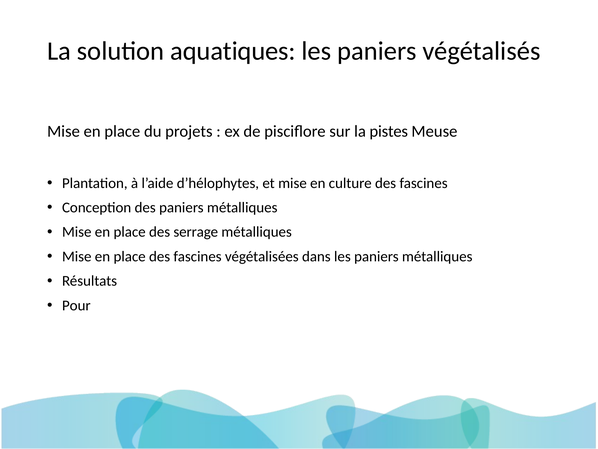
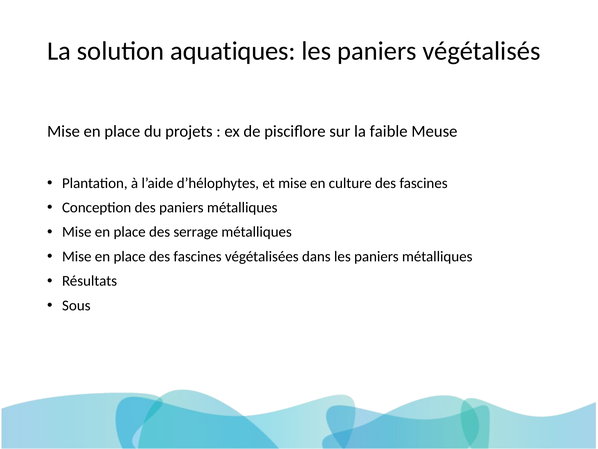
pistes: pistes -> faible
Pour: Pour -> Sous
